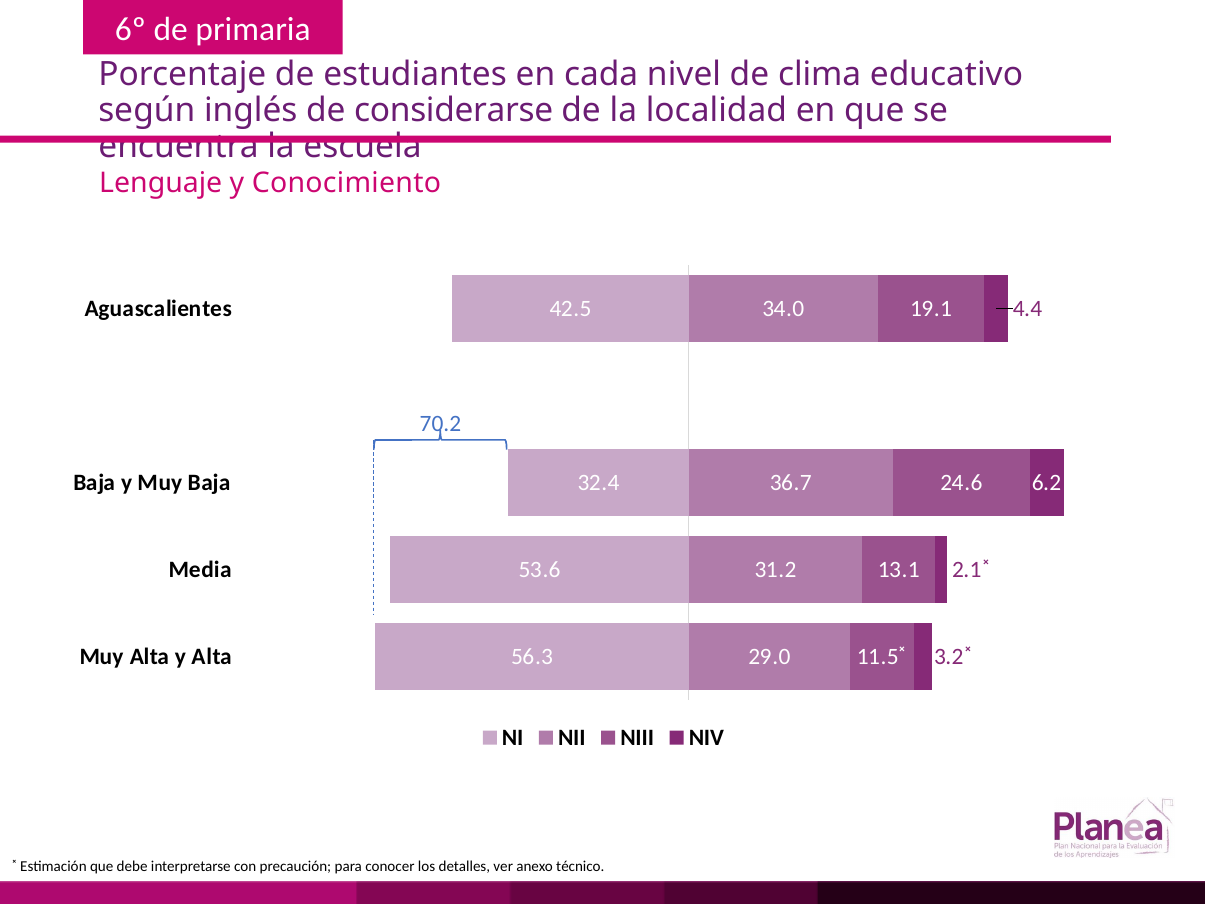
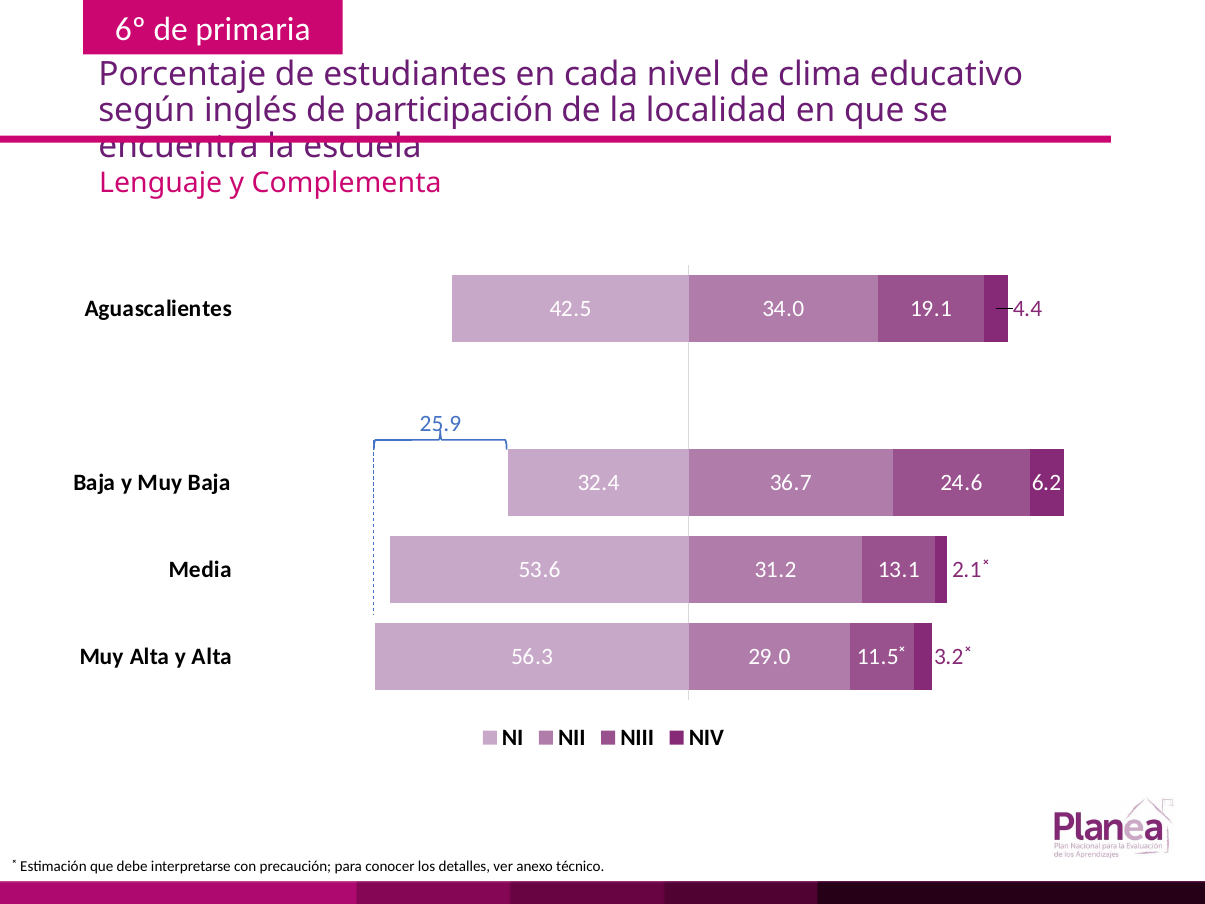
considerarse: considerarse -> participación
Conocimiento: Conocimiento -> Complementa
70.2: 70.2 -> 25.9
